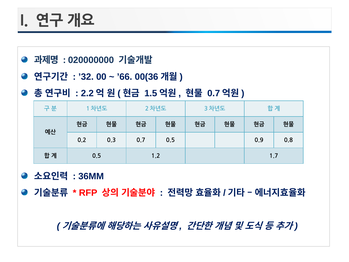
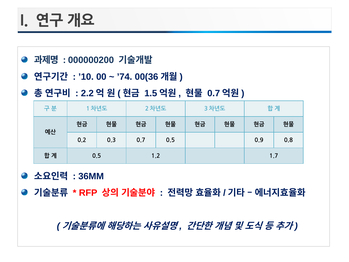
020000000: 020000000 -> 000000200
’32: ’32 -> ’10
’66: ’66 -> ’74
